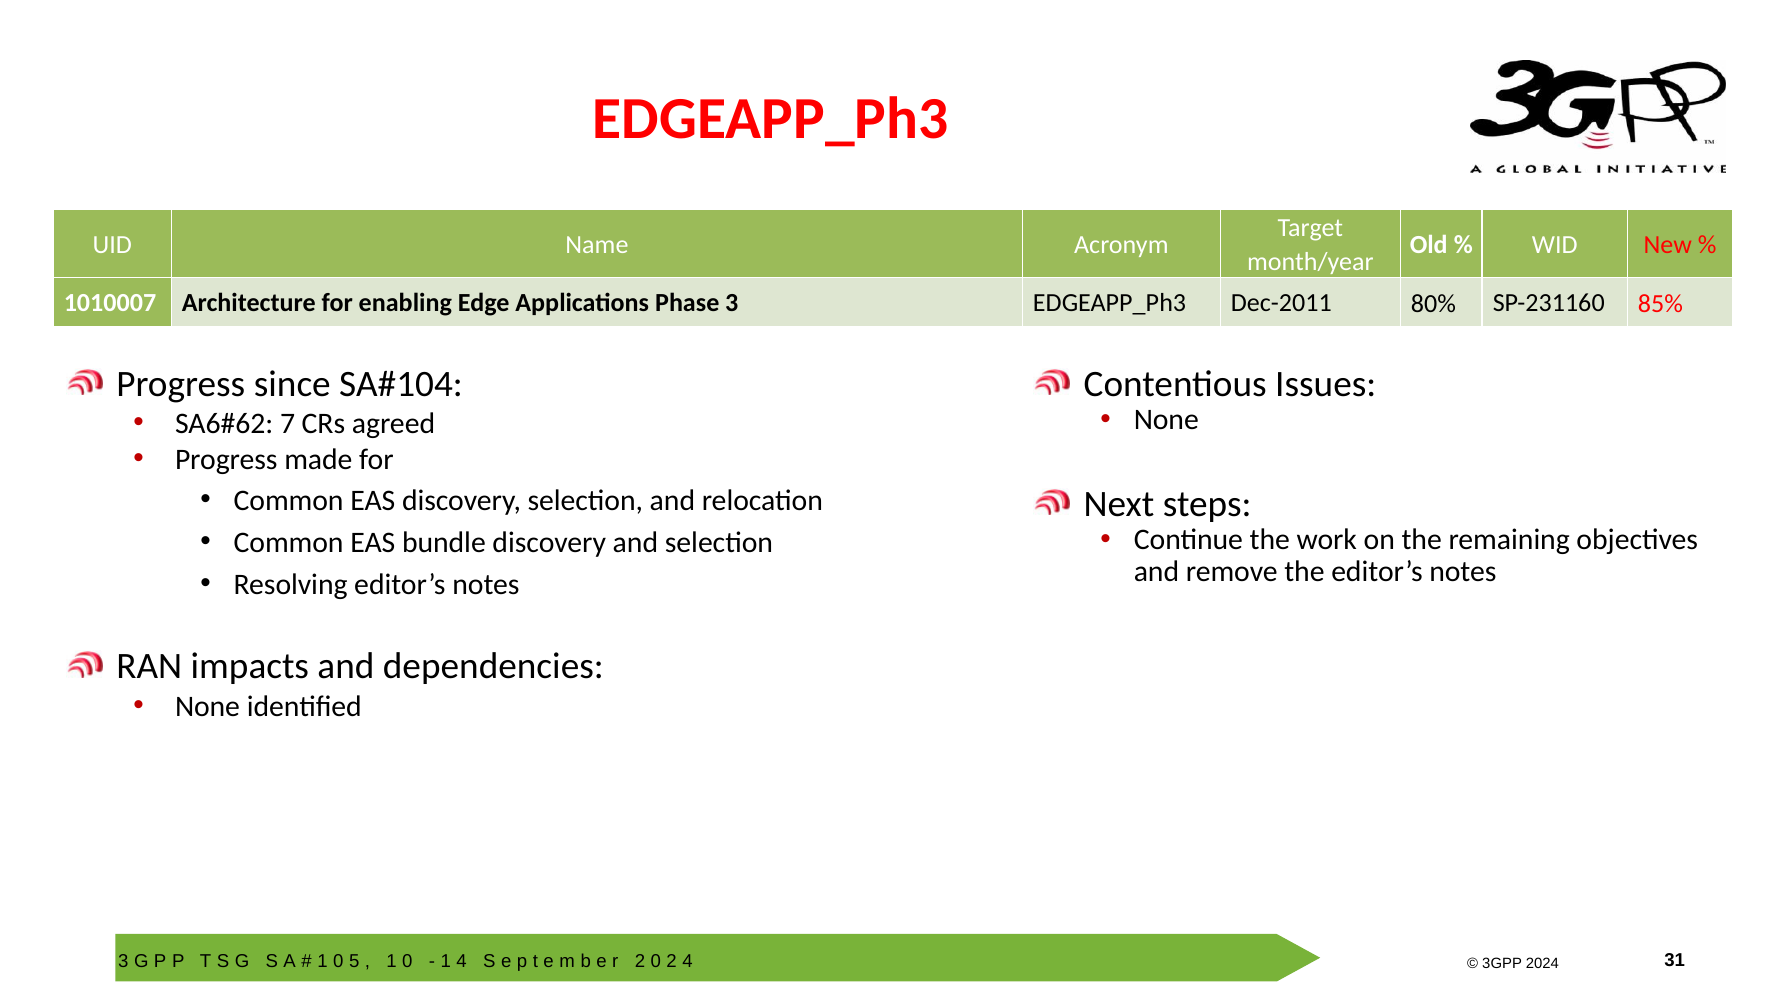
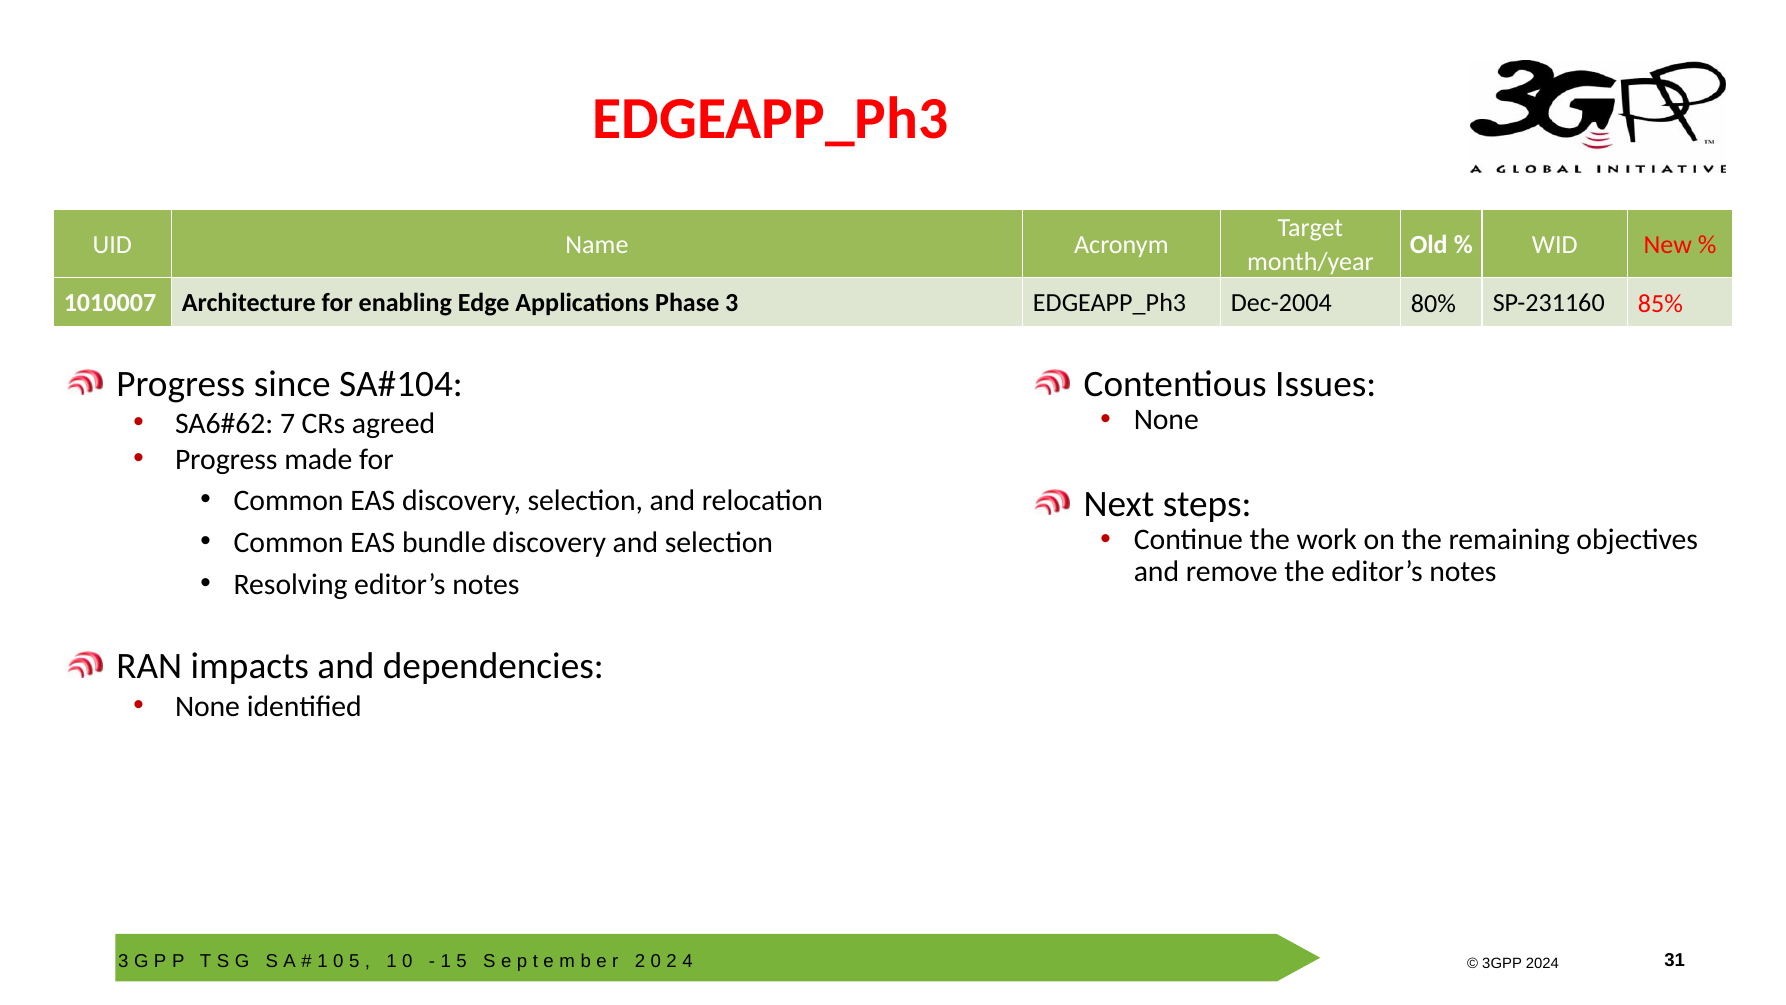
Dec-2011: Dec-2011 -> Dec-2004
4 at (462, 961): 4 -> 5
